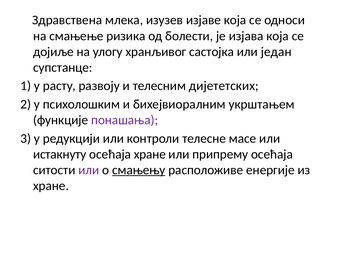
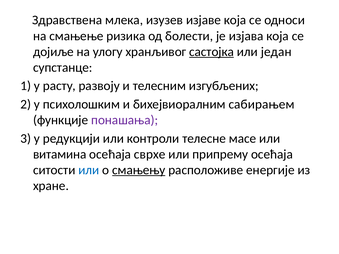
састојка underline: none -> present
дијететских: дијететских -> изгубљених
укрштањем: укрштањем -> сабирањем
истакнуту: истакнуту -> витамина
осећаја хране: хране -> сврхе
или at (89, 170) colour: purple -> blue
